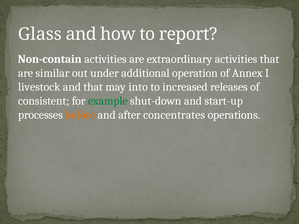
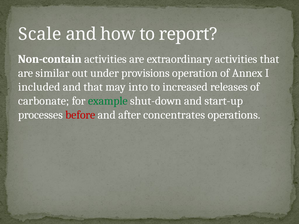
Glass: Glass -> Scale
additional: additional -> provisions
livestock: livestock -> included
consistent: consistent -> carbonate
before colour: orange -> red
